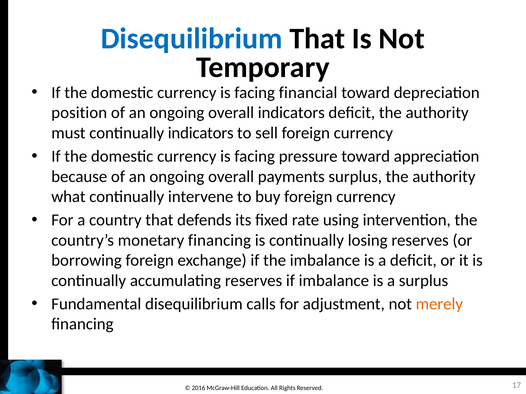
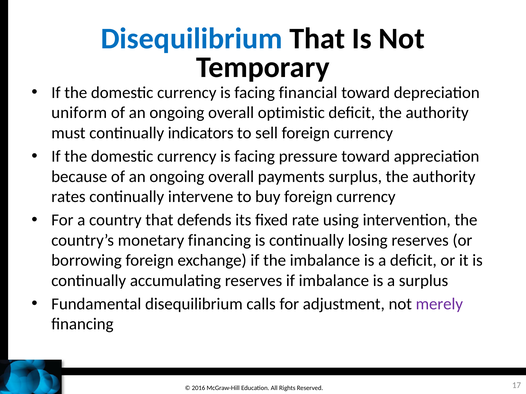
position: position -> uniform
overall indicators: indicators -> optimistic
what: what -> rates
merely colour: orange -> purple
